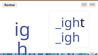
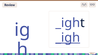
_igh underline: none -> present
